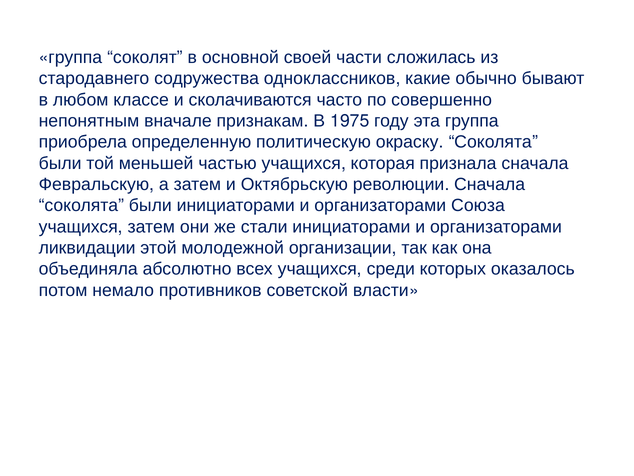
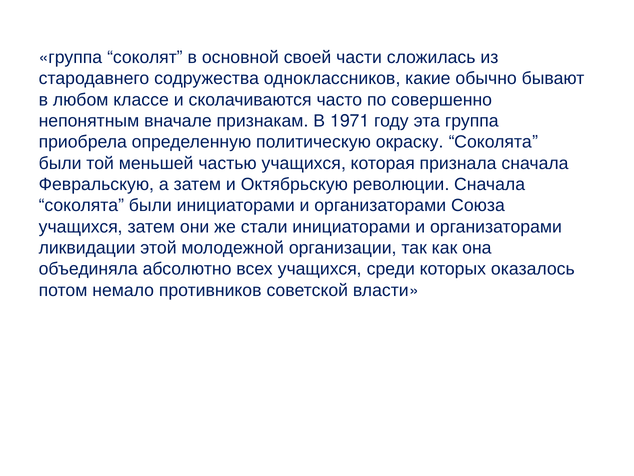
1975: 1975 -> 1971
